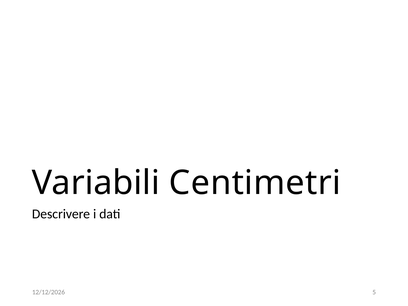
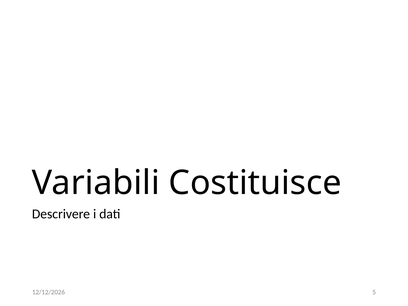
Centimetri: Centimetri -> Costituisce
